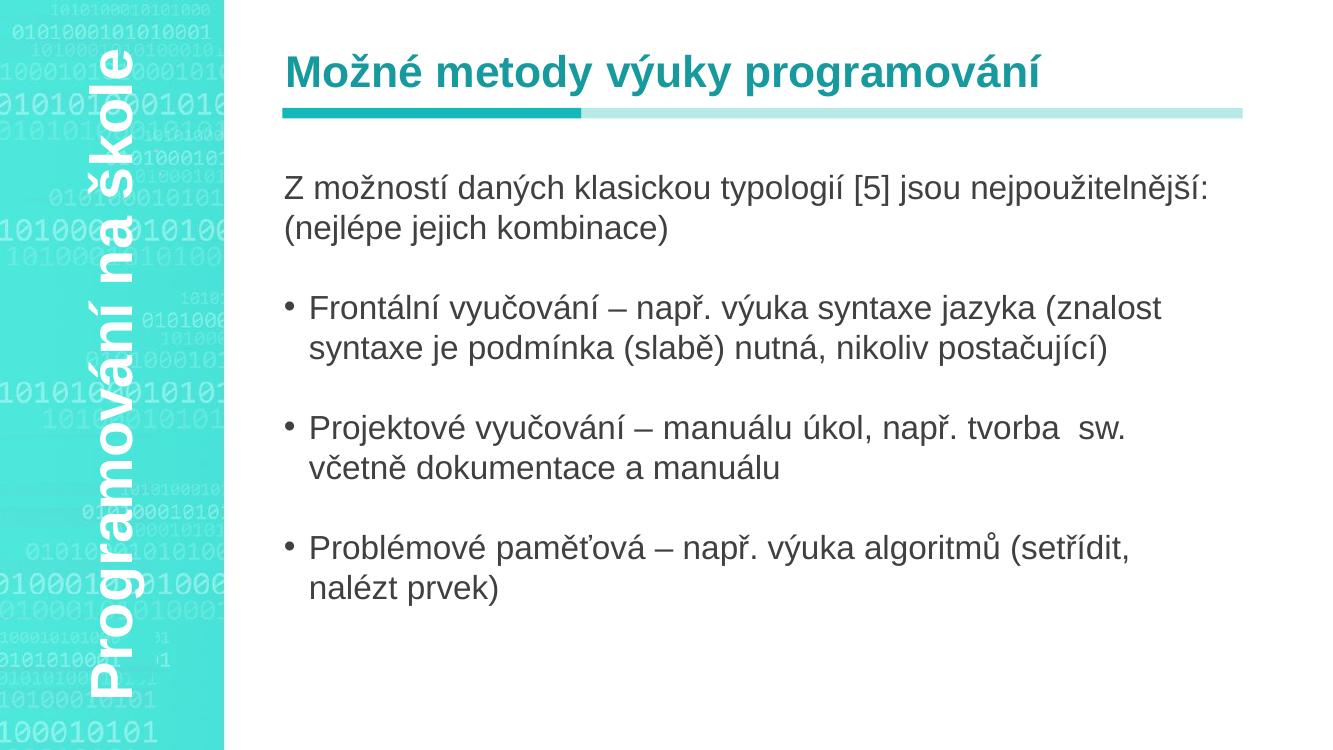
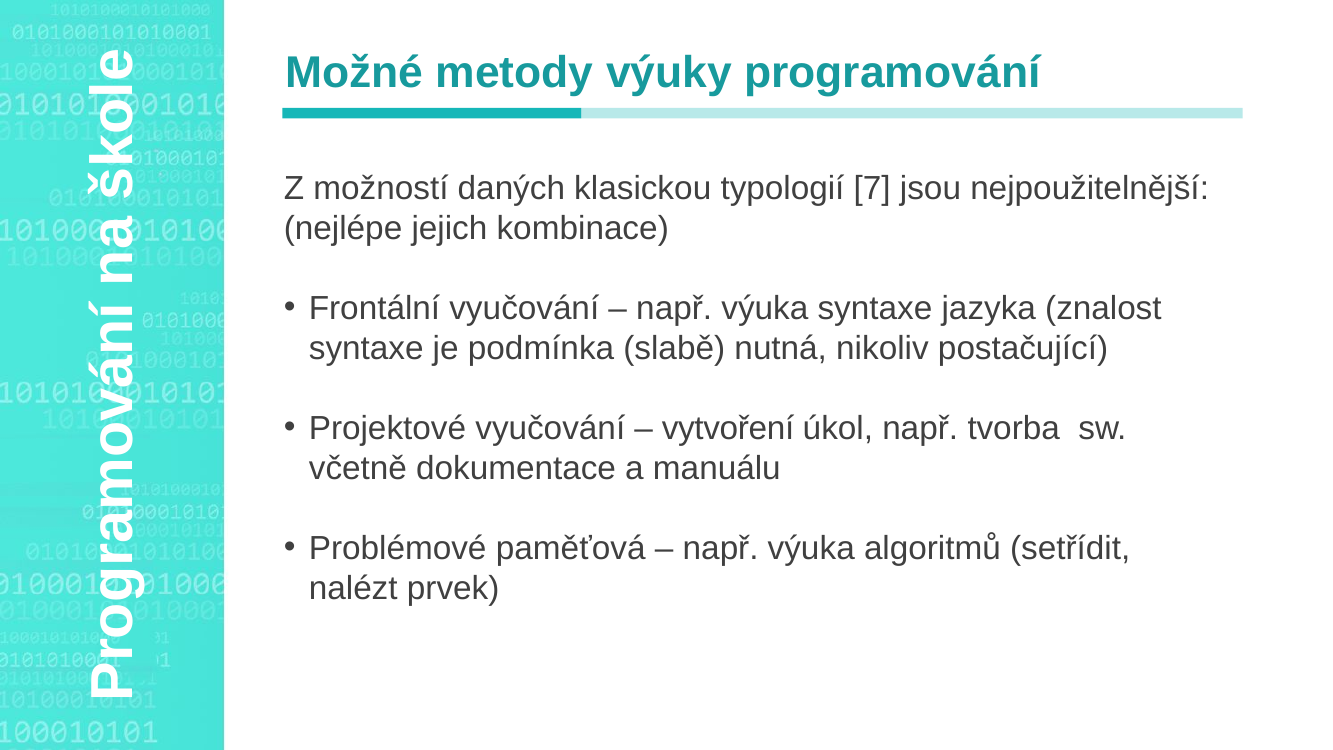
5: 5 -> 7
manuálu at (728, 428): manuálu -> vytvoření
